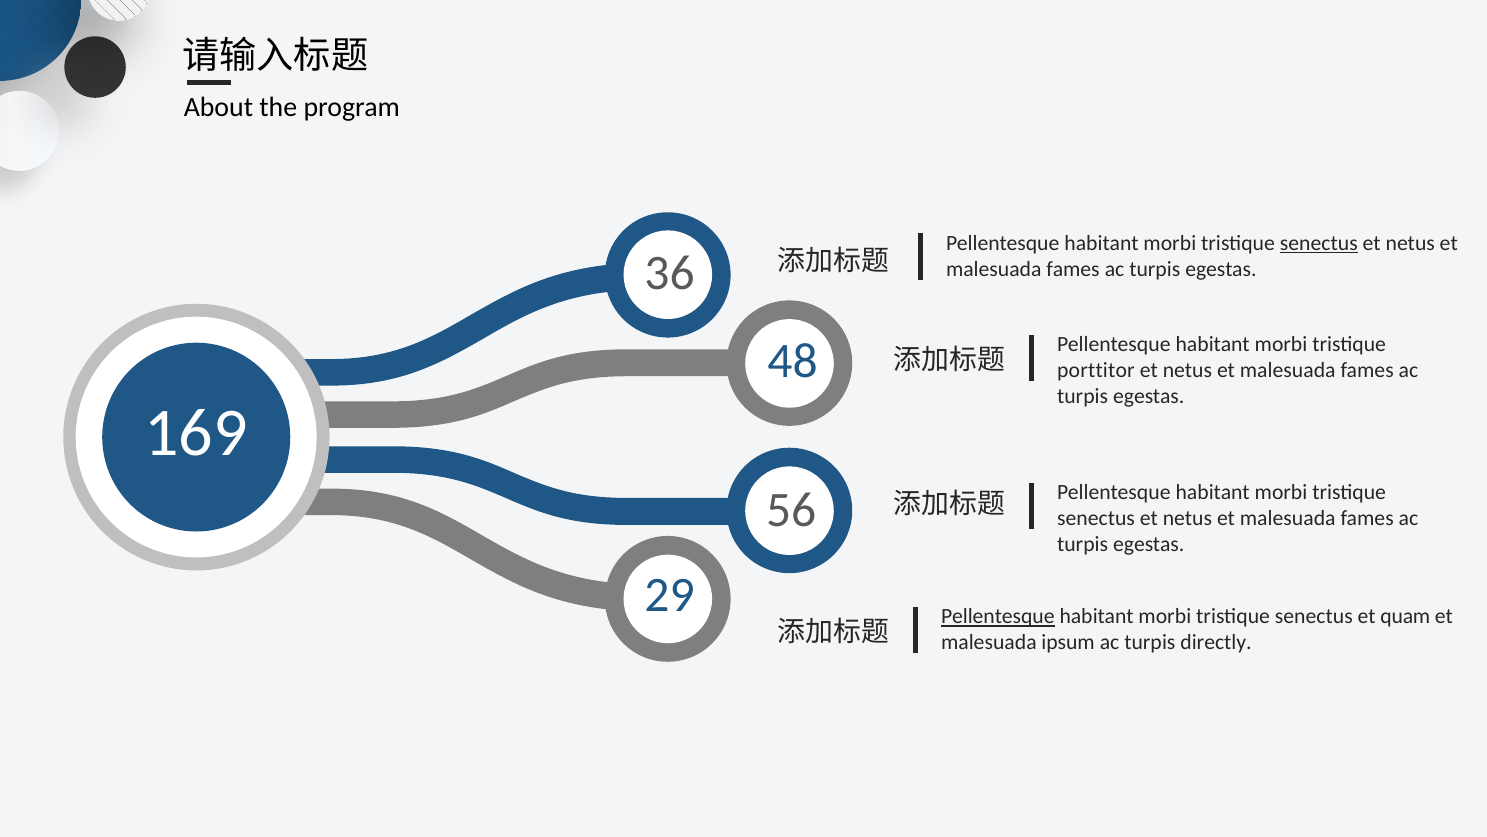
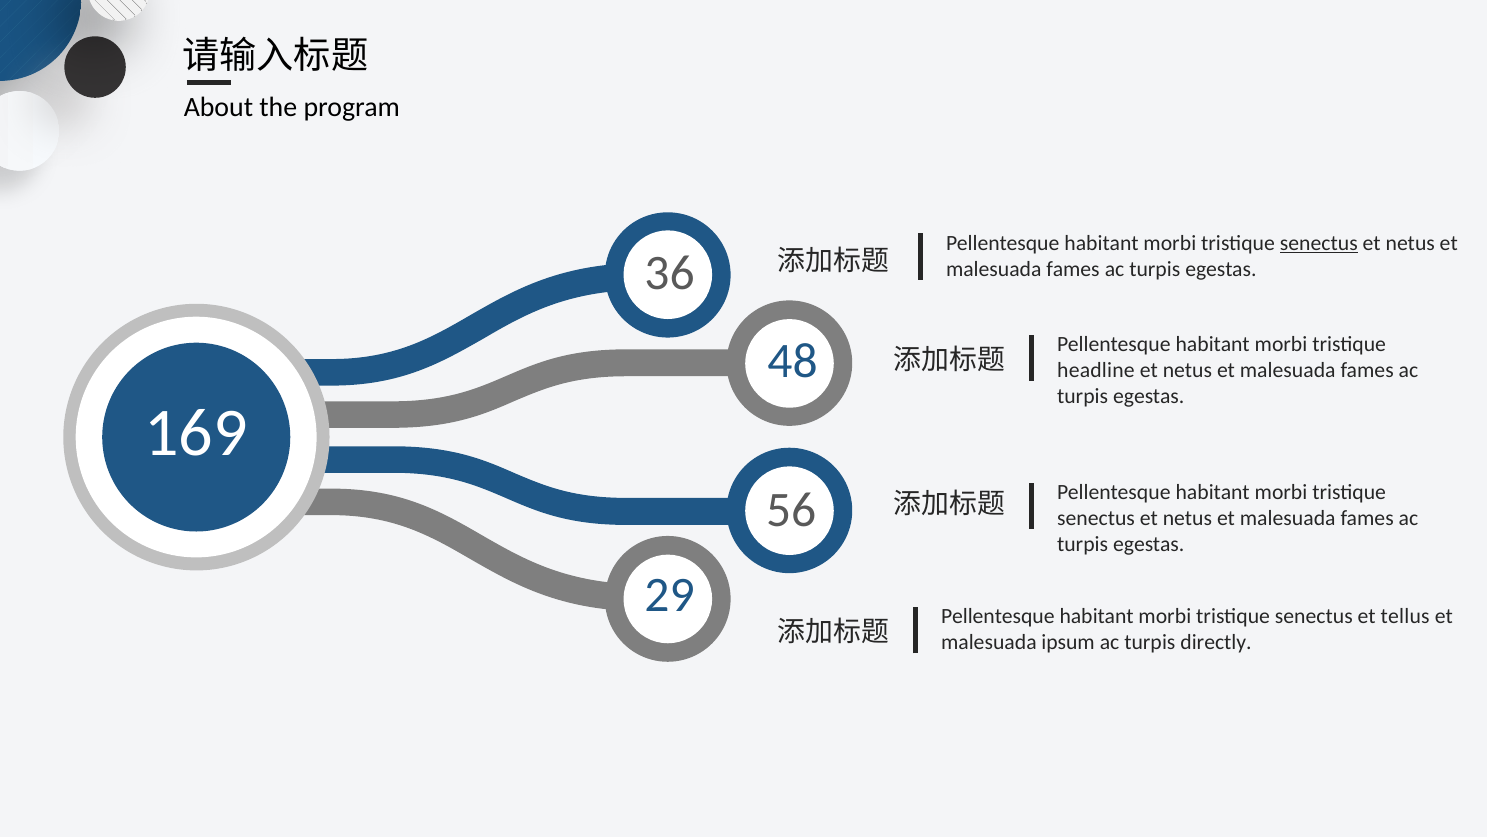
porttitor: porttitor -> headline
Pellentesque at (998, 616) underline: present -> none
quam: quam -> tellus
